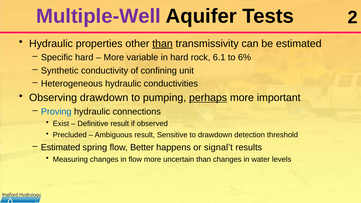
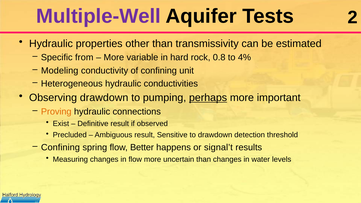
than at (162, 44) underline: present -> none
Specific hard: hard -> from
6.1: 6.1 -> 0.8
6%: 6% -> 4%
Synthetic: Synthetic -> Modeling
Proving colour: blue -> orange
Estimated at (61, 147): Estimated -> Confining
